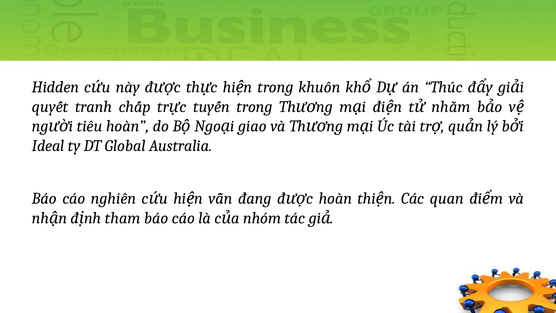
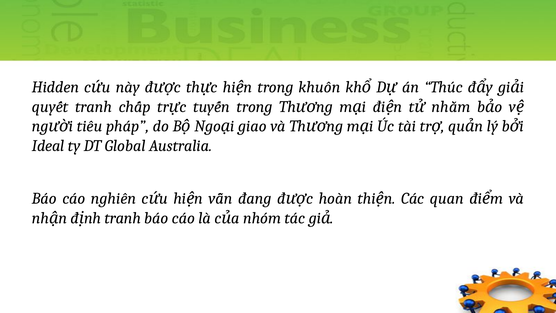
tiêu hoàn: hoàn -> pháp
tham at (123, 218): tham -> tranh
